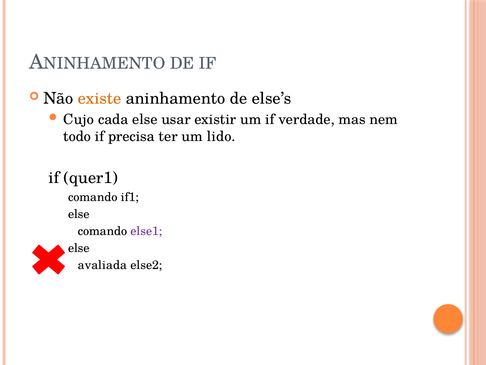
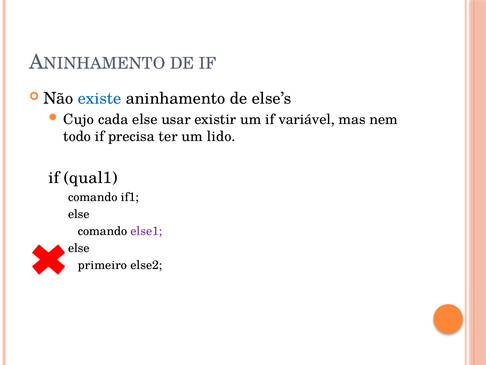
existe colour: orange -> blue
verdade: verdade -> variável
quer1: quer1 -> qual1
avaliada: avaliada -> primeiro
